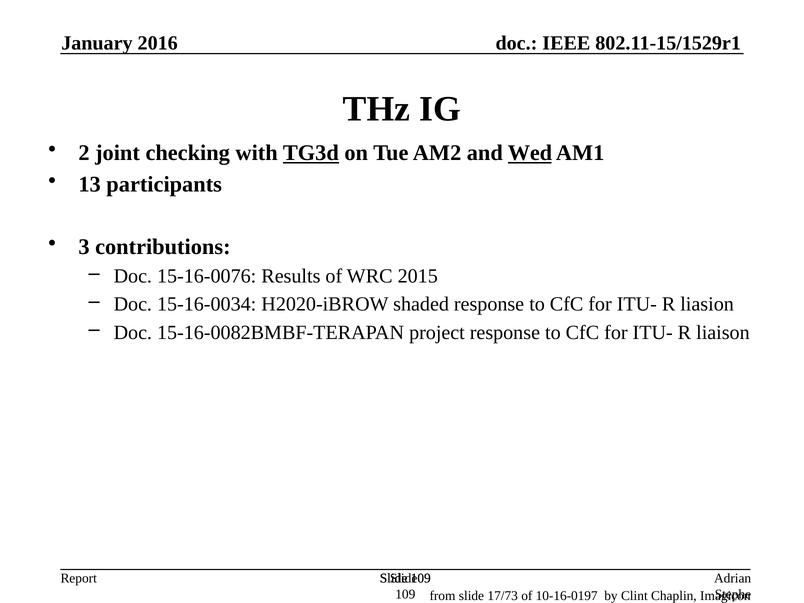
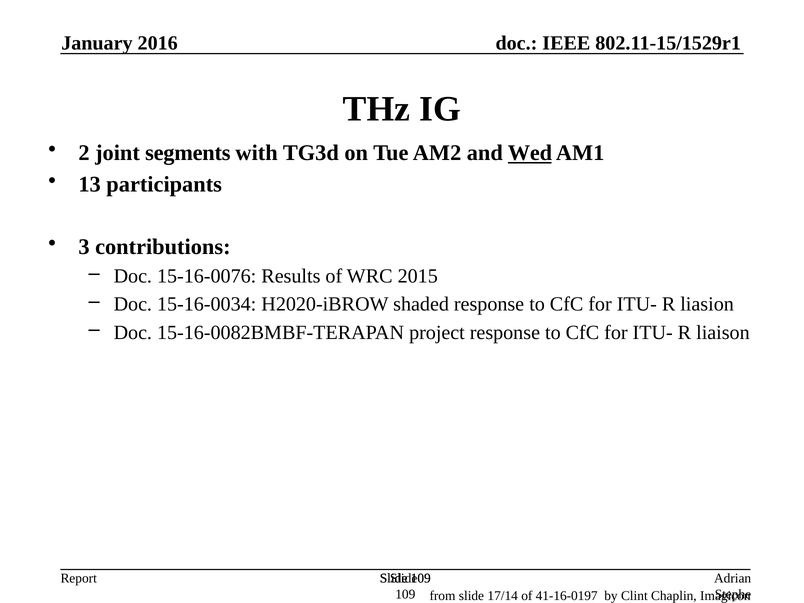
checking: checking -> segments
TG3d underline: present -> none
17/73: 17/73 -> 17/14
10-16-0197: 10-16-0197 -> 41-16-0197
